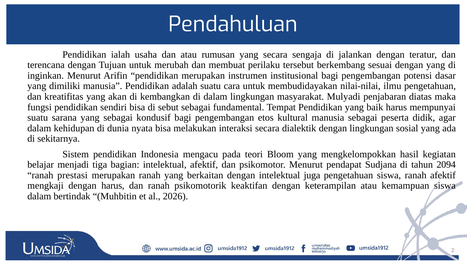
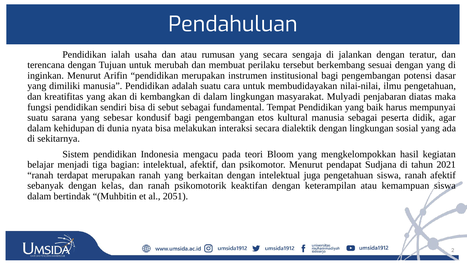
yang sebagai: sebagai -> sebesar
2094: 2094 -> 2021
prestasi: prestasi -> terdapat
mengkaji: mengkaji -> sebanyak
dengan harus: harus -> kelas
2026: 2026 -> 2051
